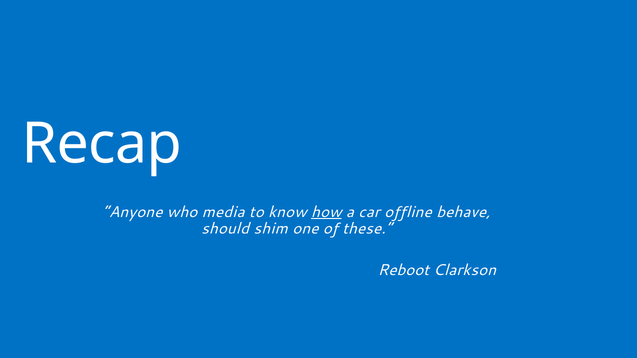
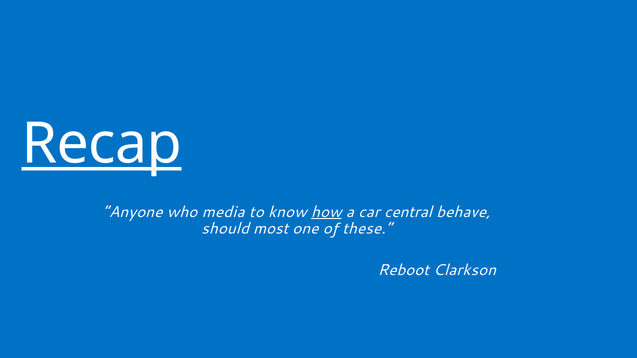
Recap underline: none -> present
offline: offline -> central
shim: shim -> most
